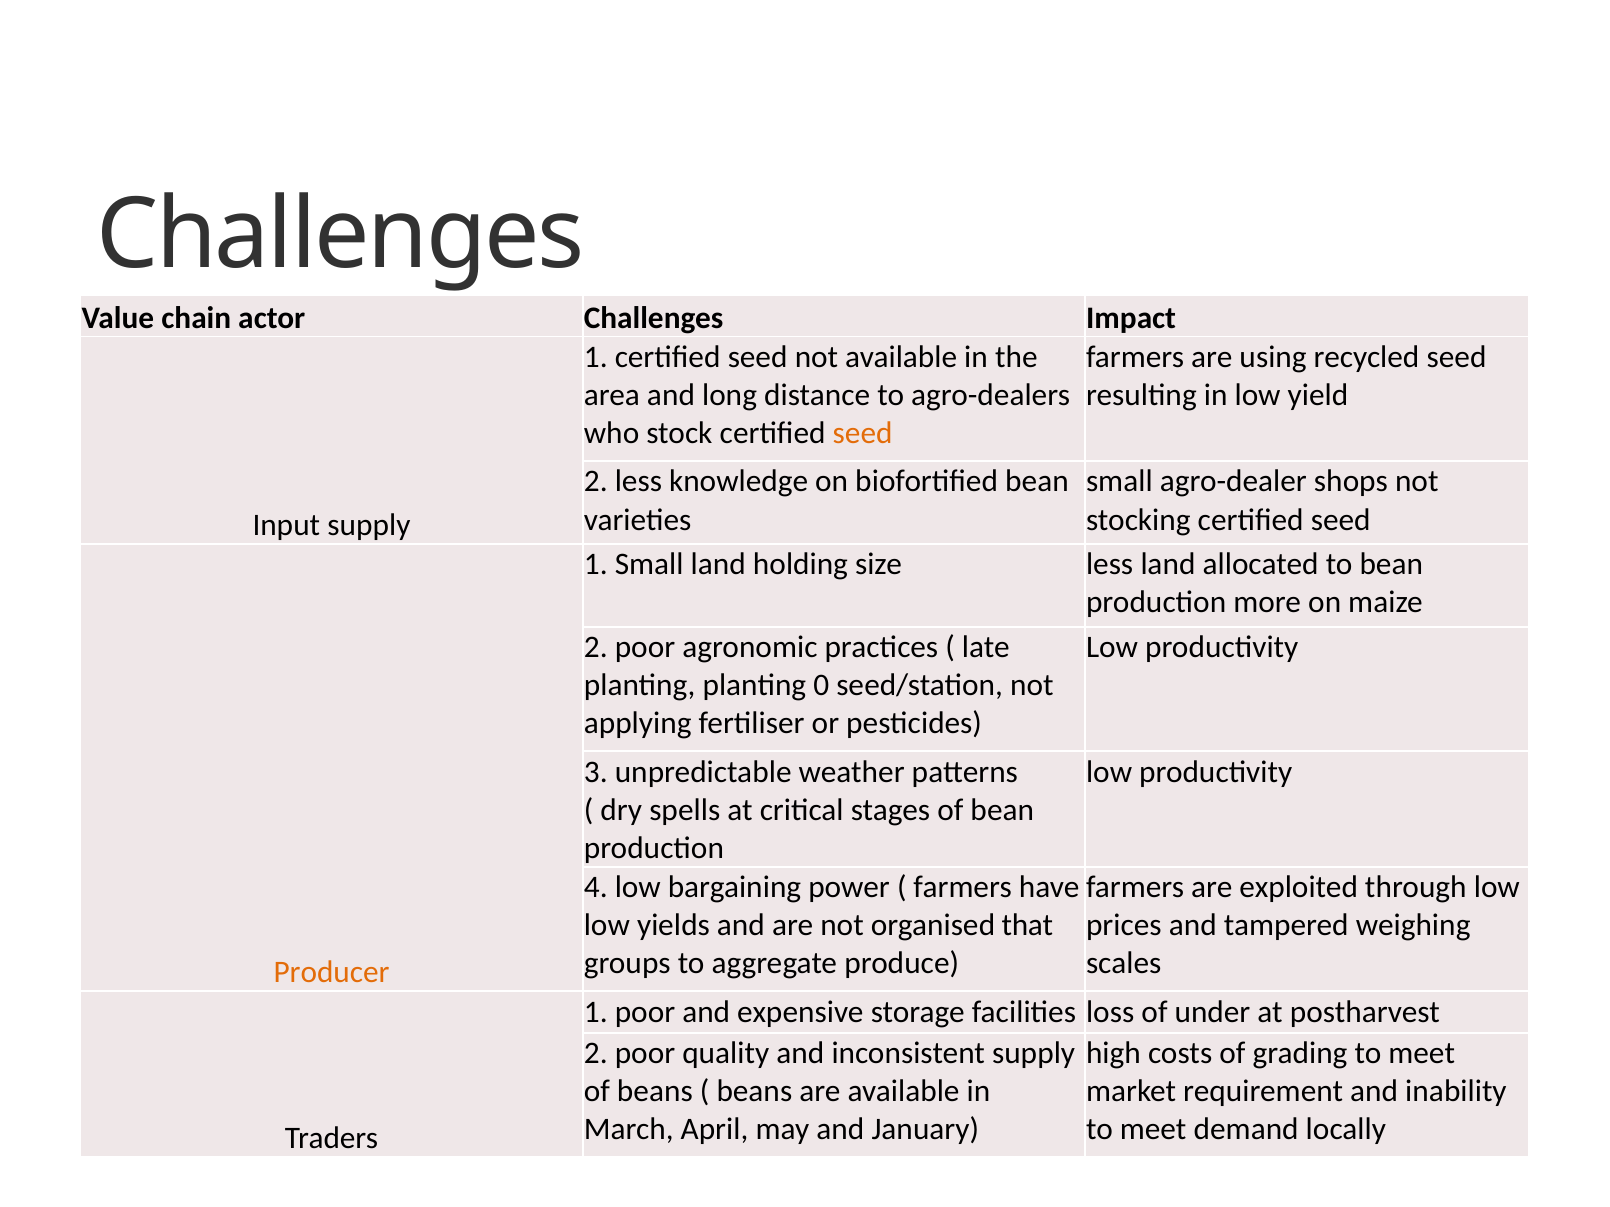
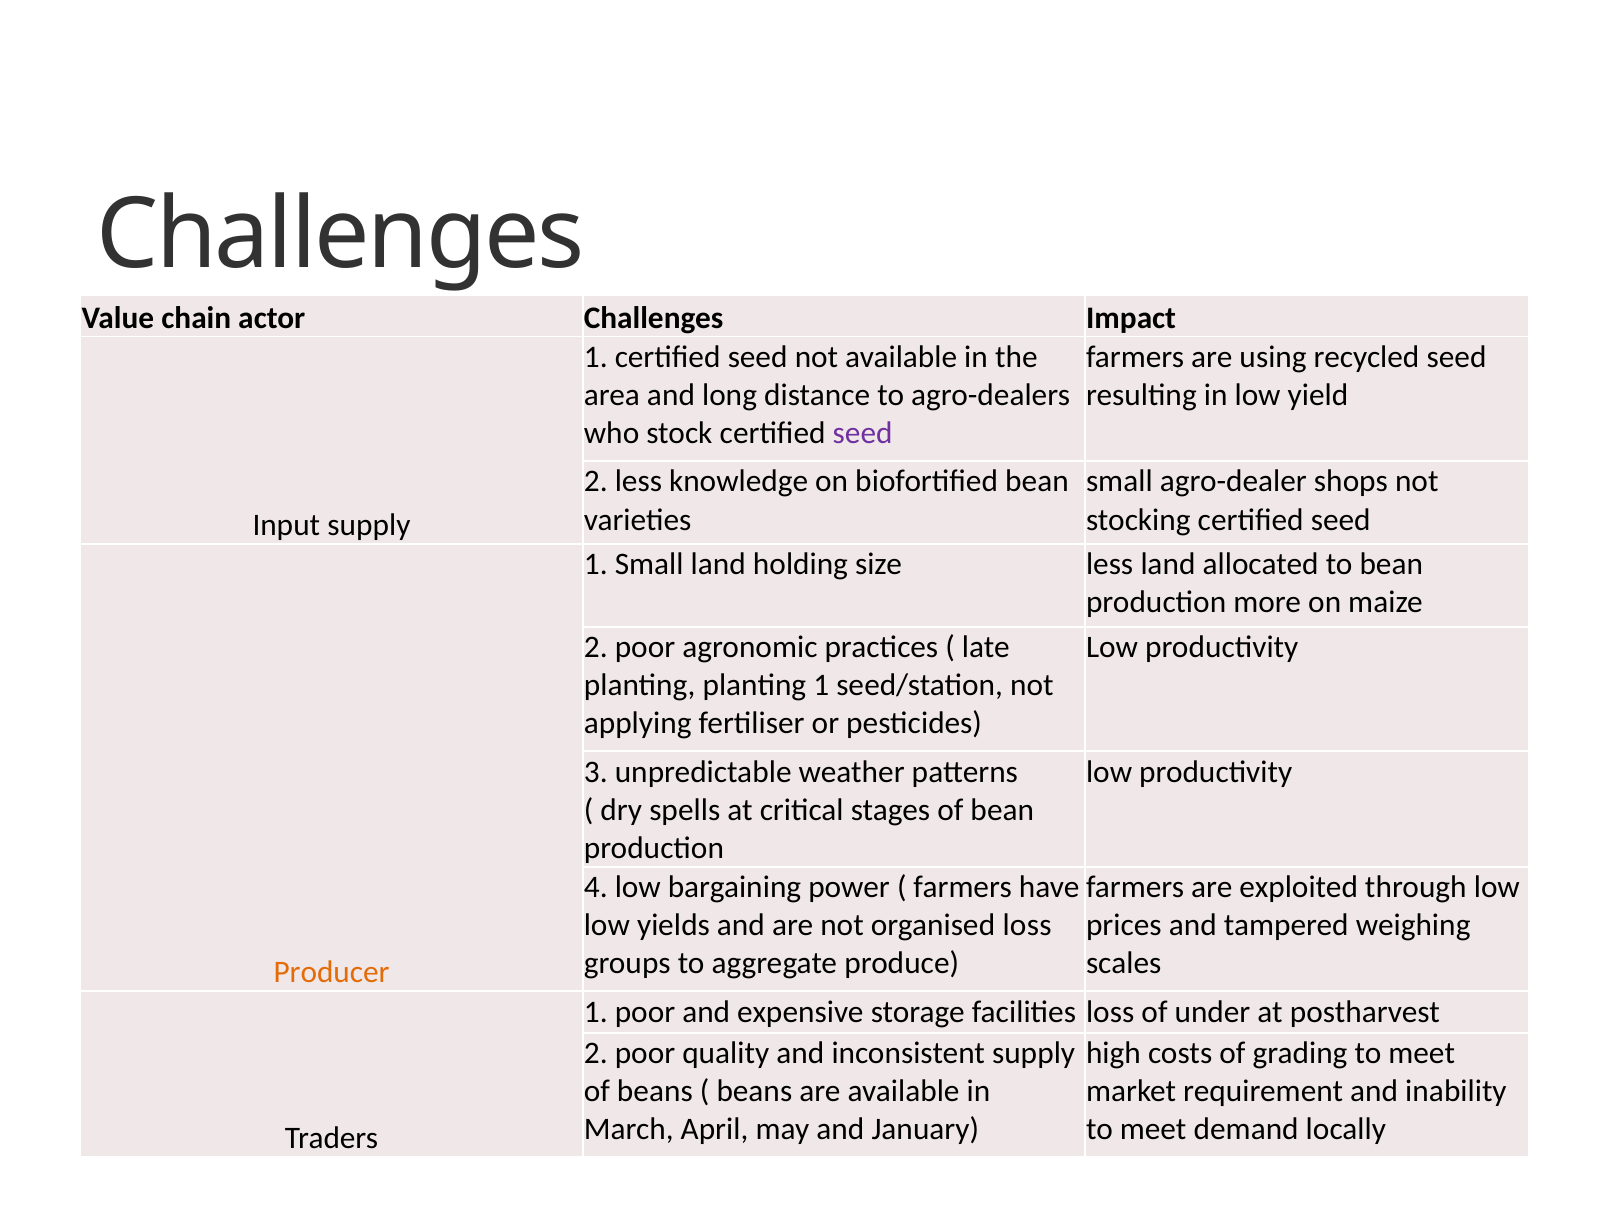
seed at (863, 433) colour: orange -> purple
planting 0: 0 -> 1
organised that: that -> loss
